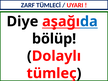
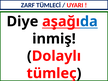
bölüp: bölüp -> inmiş
